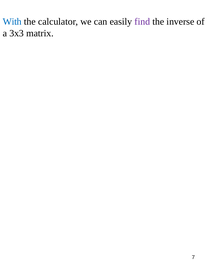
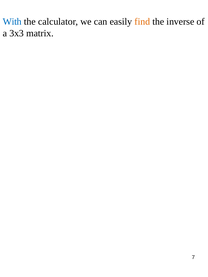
find colour: purple -> orange
